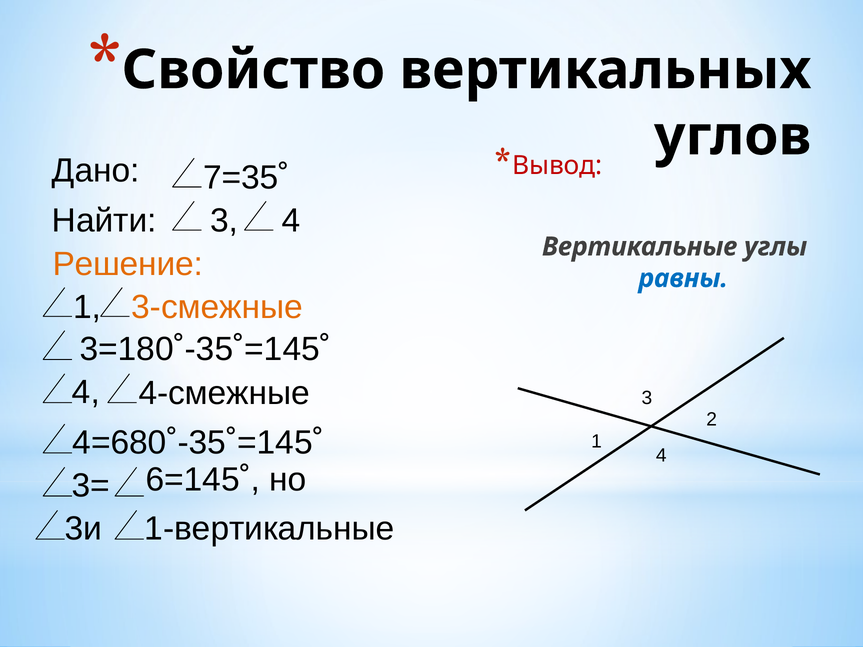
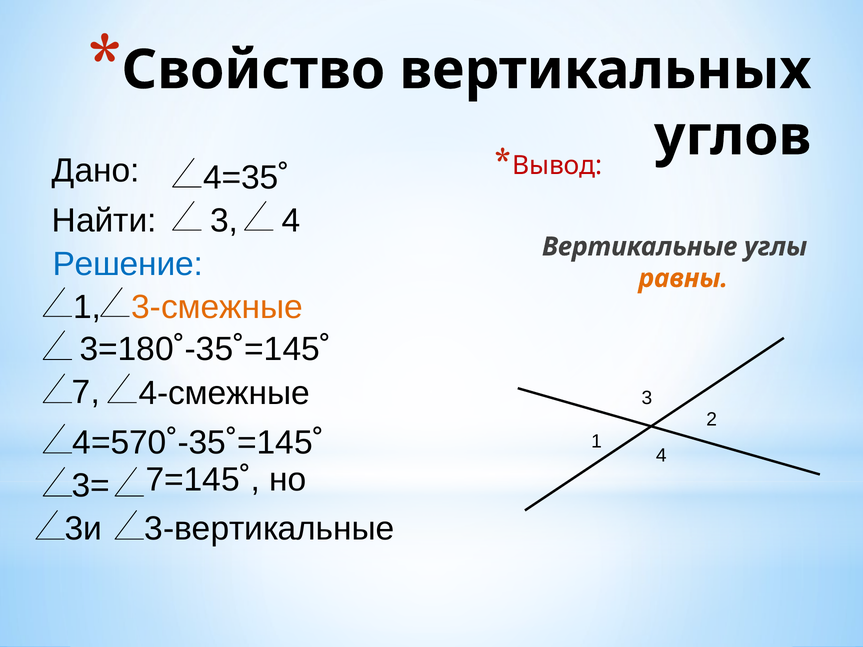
7=35˚: 7=35˚ -> 4=35˚
Решение colour: orange -> blue
равны colour: blue -> orange
4 at (86, 392): 4 -> 7
4=680˚-35˚=145˚: 4=680˚-35˚=145˚ -> 4=570˚-35˚=145˚
6=145˚: 6=145˚ -> 7=145˚
1-вертикальные: 1-вертикальные -> 3-вертикальные
